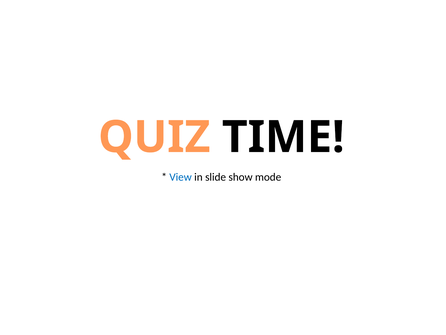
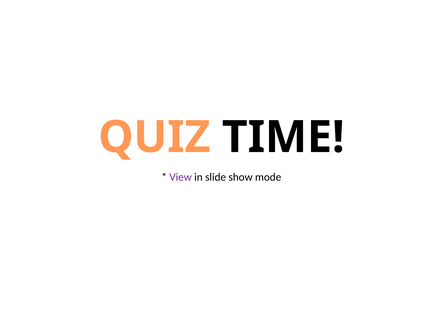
View colour: blue -> purple
